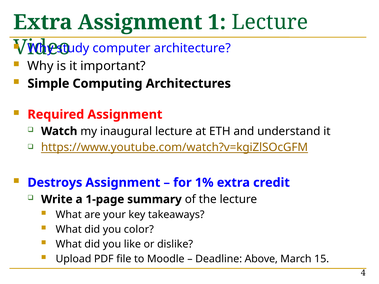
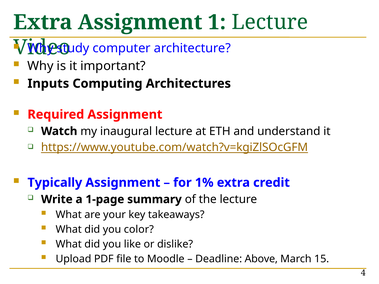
Simple: Simple -> Inputs
Destroys: Destroys -> Typically
